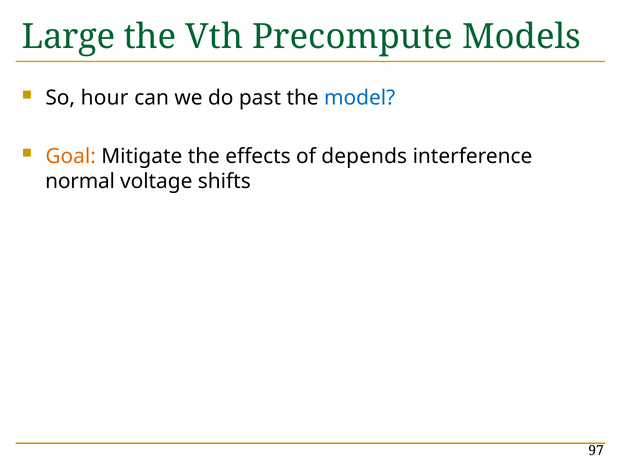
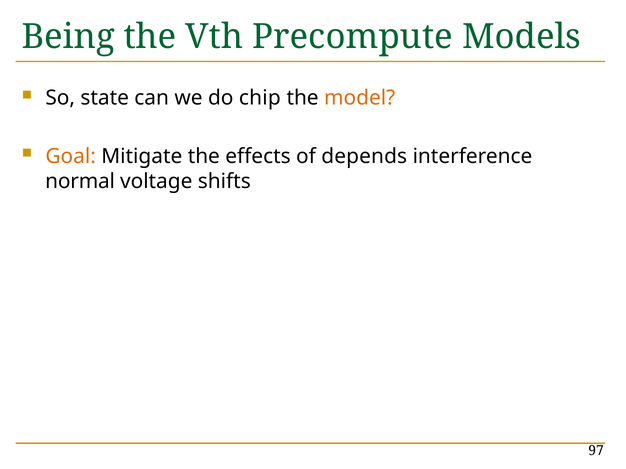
Large: Large -> Being
hour: hour -> state
past: past -> chip
model colour: blue -> orange
